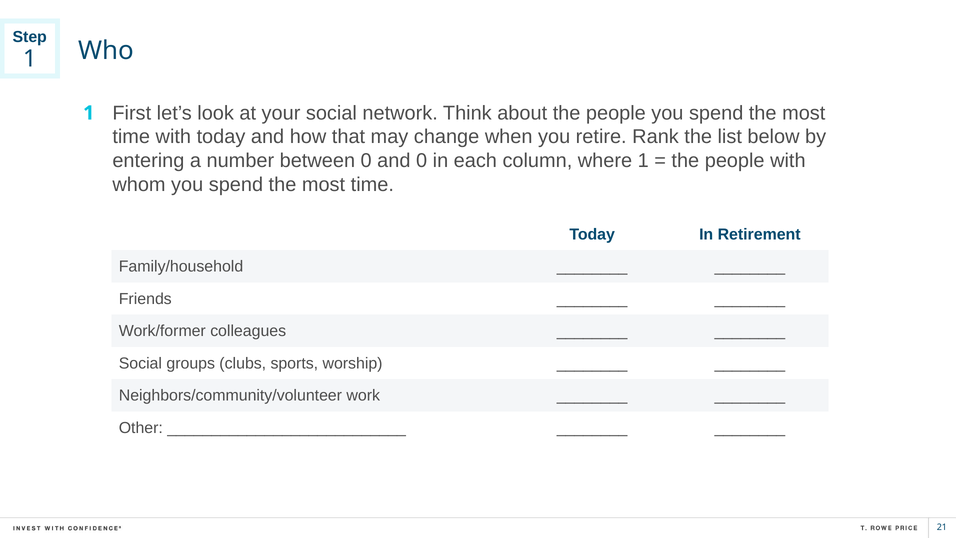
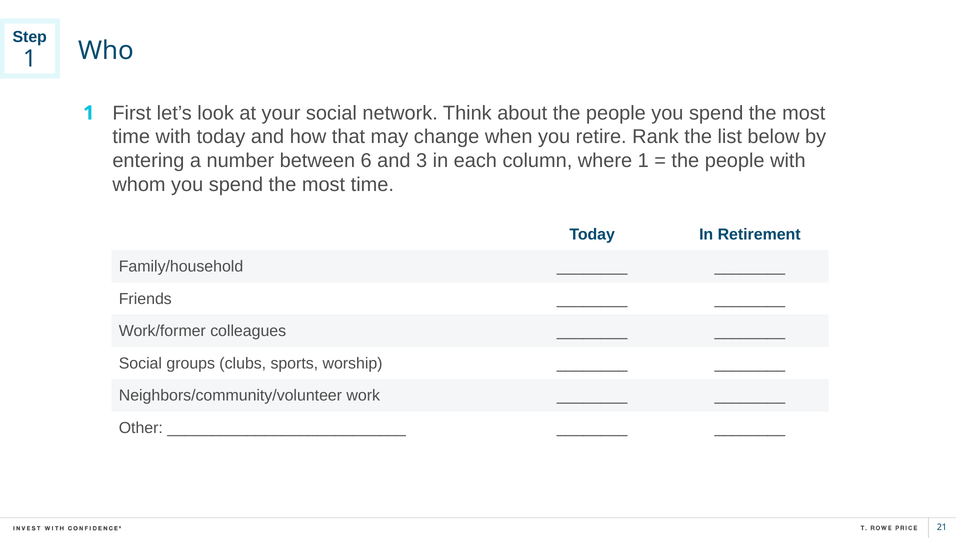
between 0: 0 -> 6
and 0: 0 -> 3
